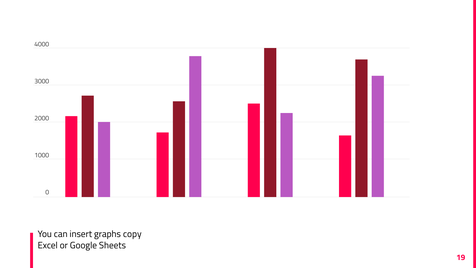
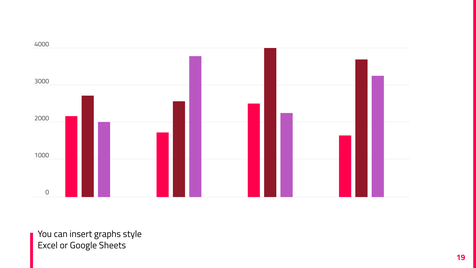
copy: copy -> style
